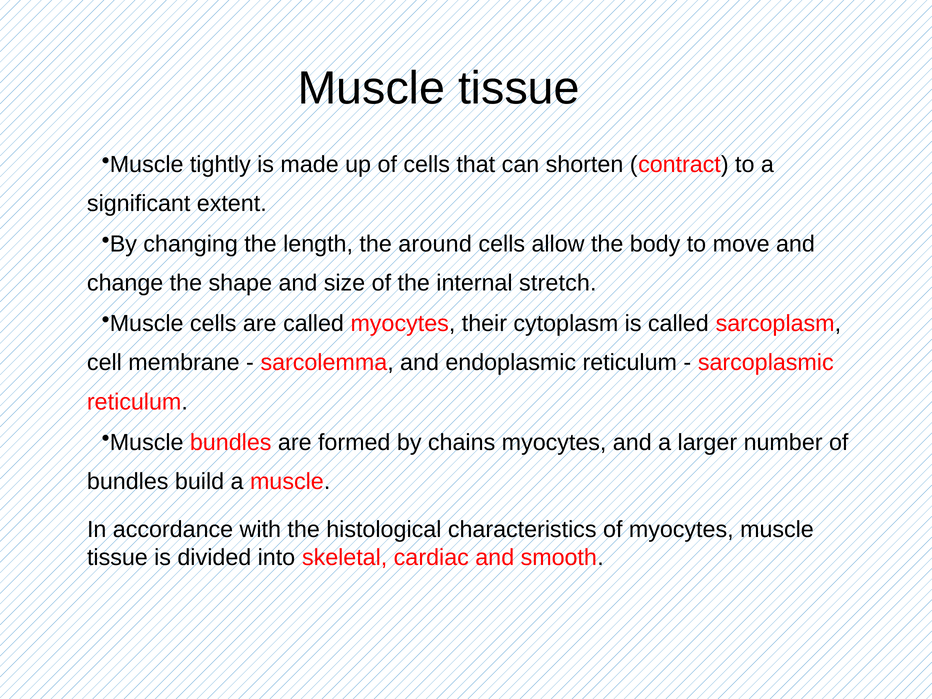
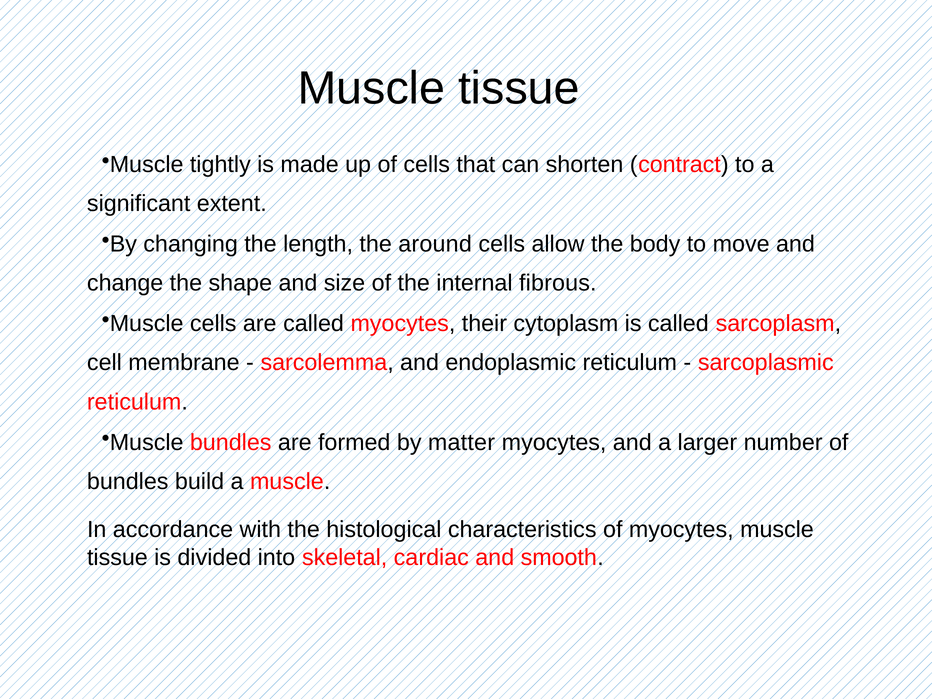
stretch: stretch -> fibrous
chains: chains -> matter
